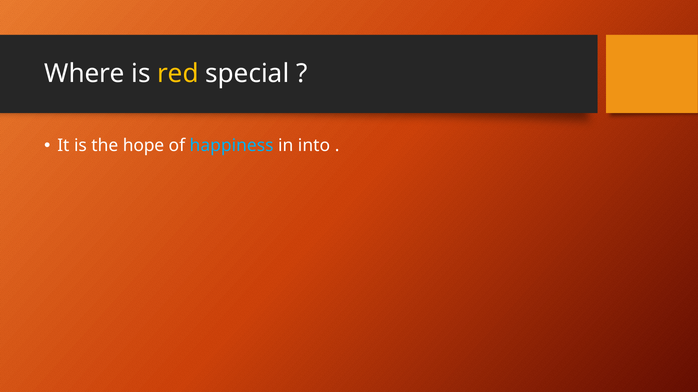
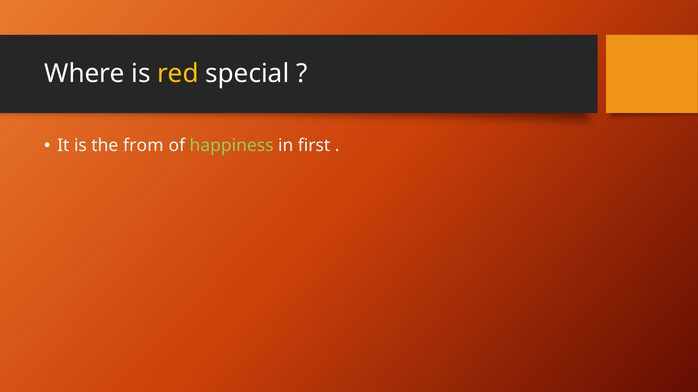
hope: hope -> from
happiness colour: light blue -> light green
into: into -> first
